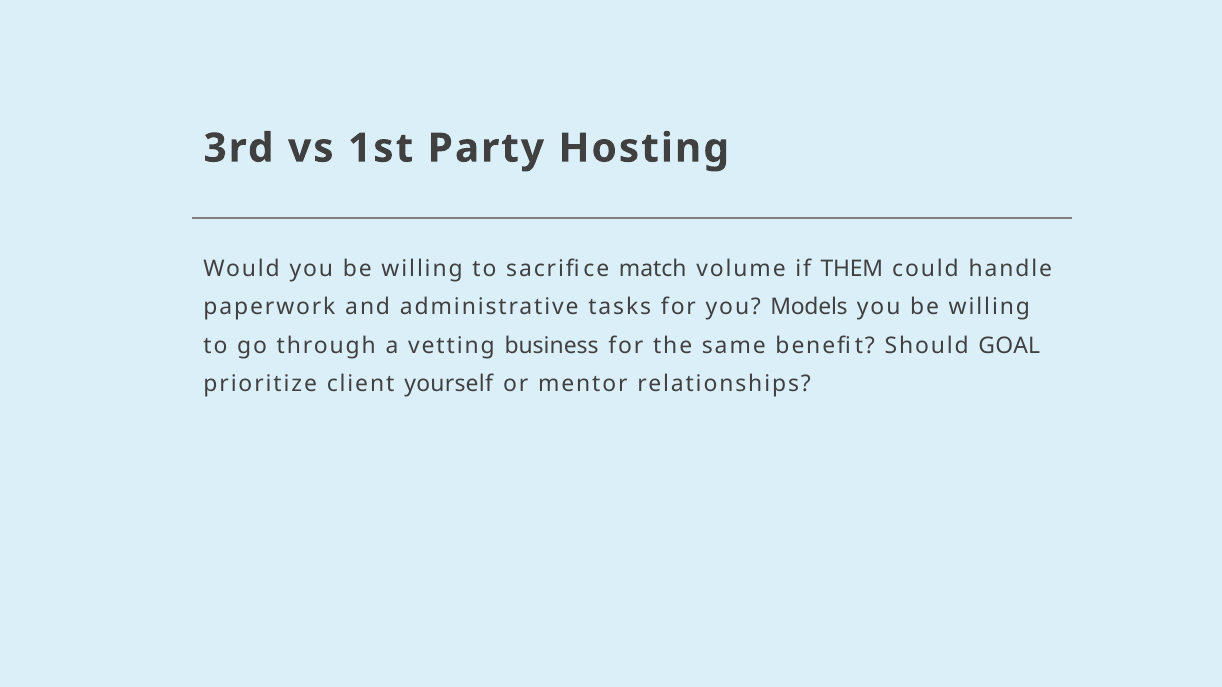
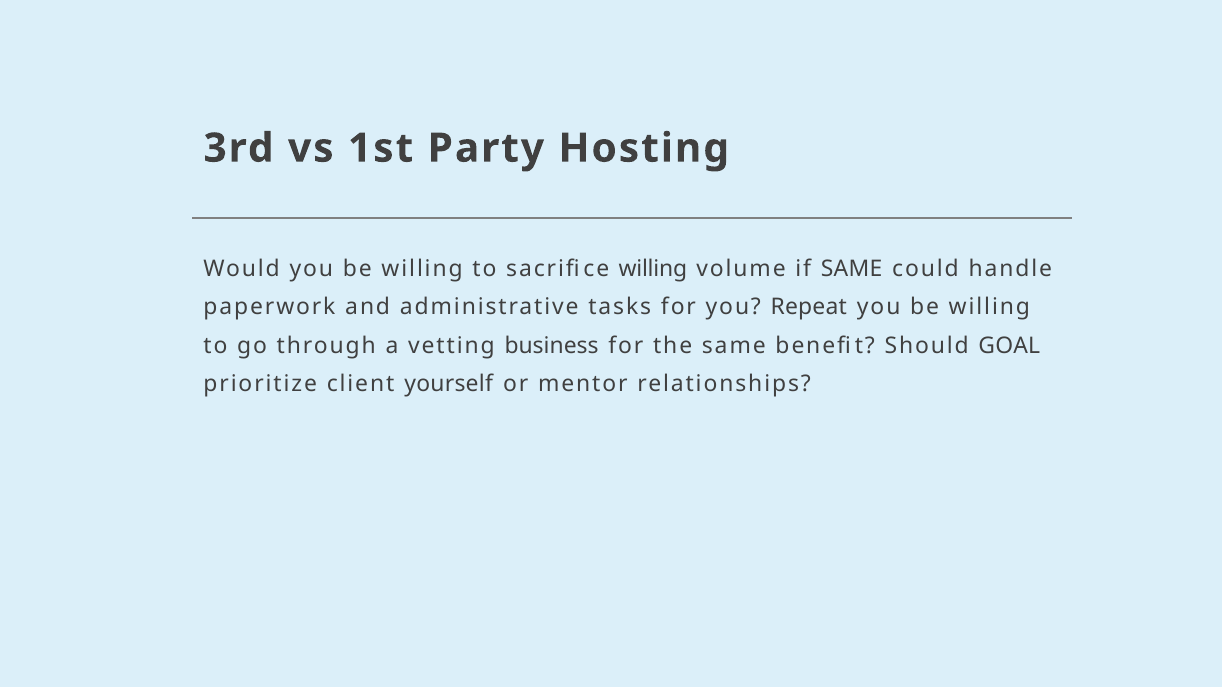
sacrifice match: match -> willing
if THEM: THEM -> SAME
Models: Models -> Repeat
